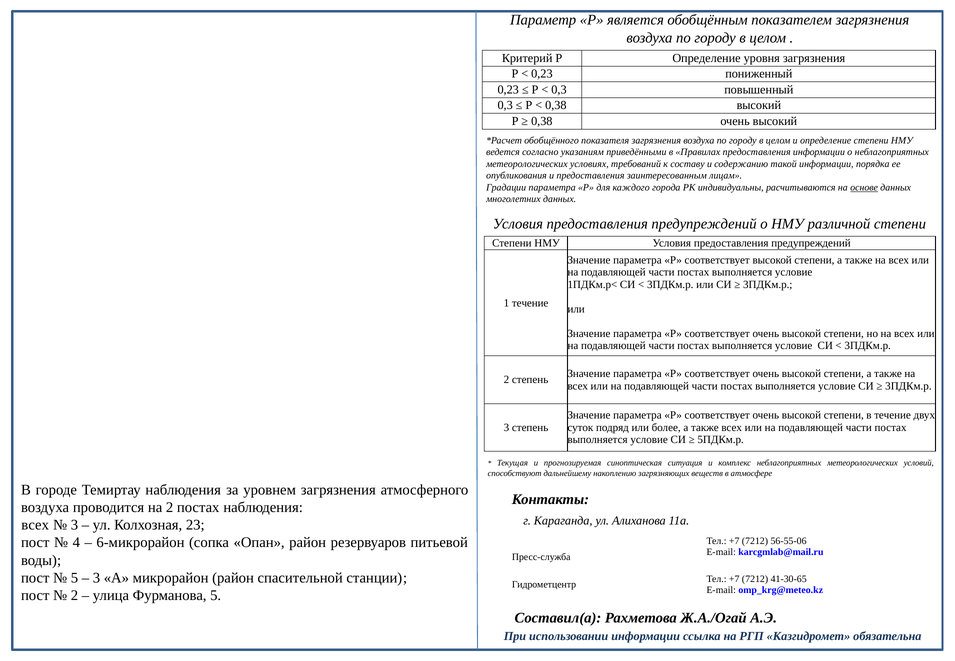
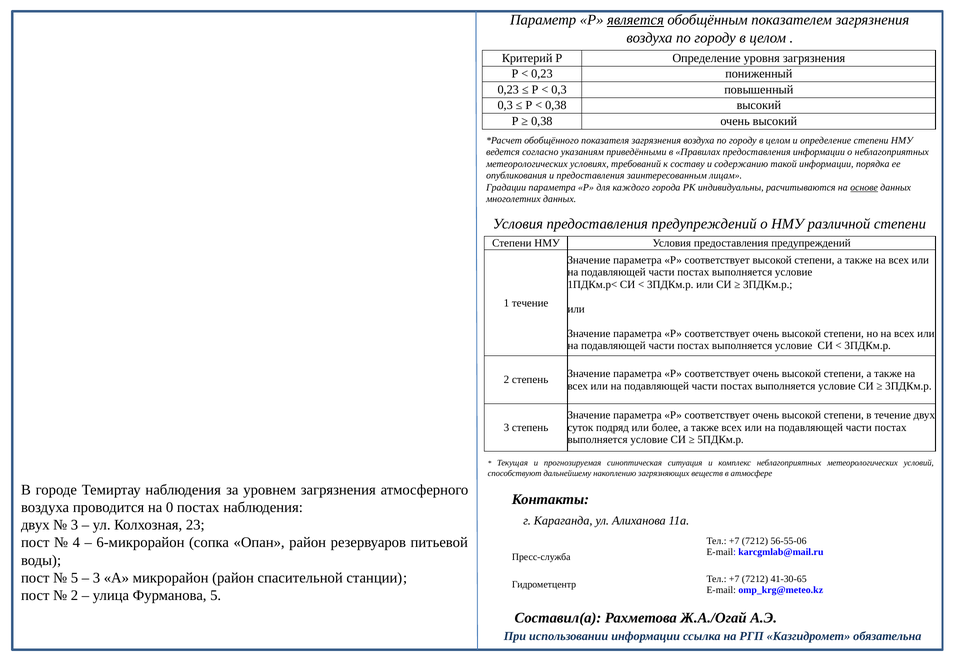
является underline: none -> present
на 2: 2 -> 0
всех at (35, 525): всех -> двух
